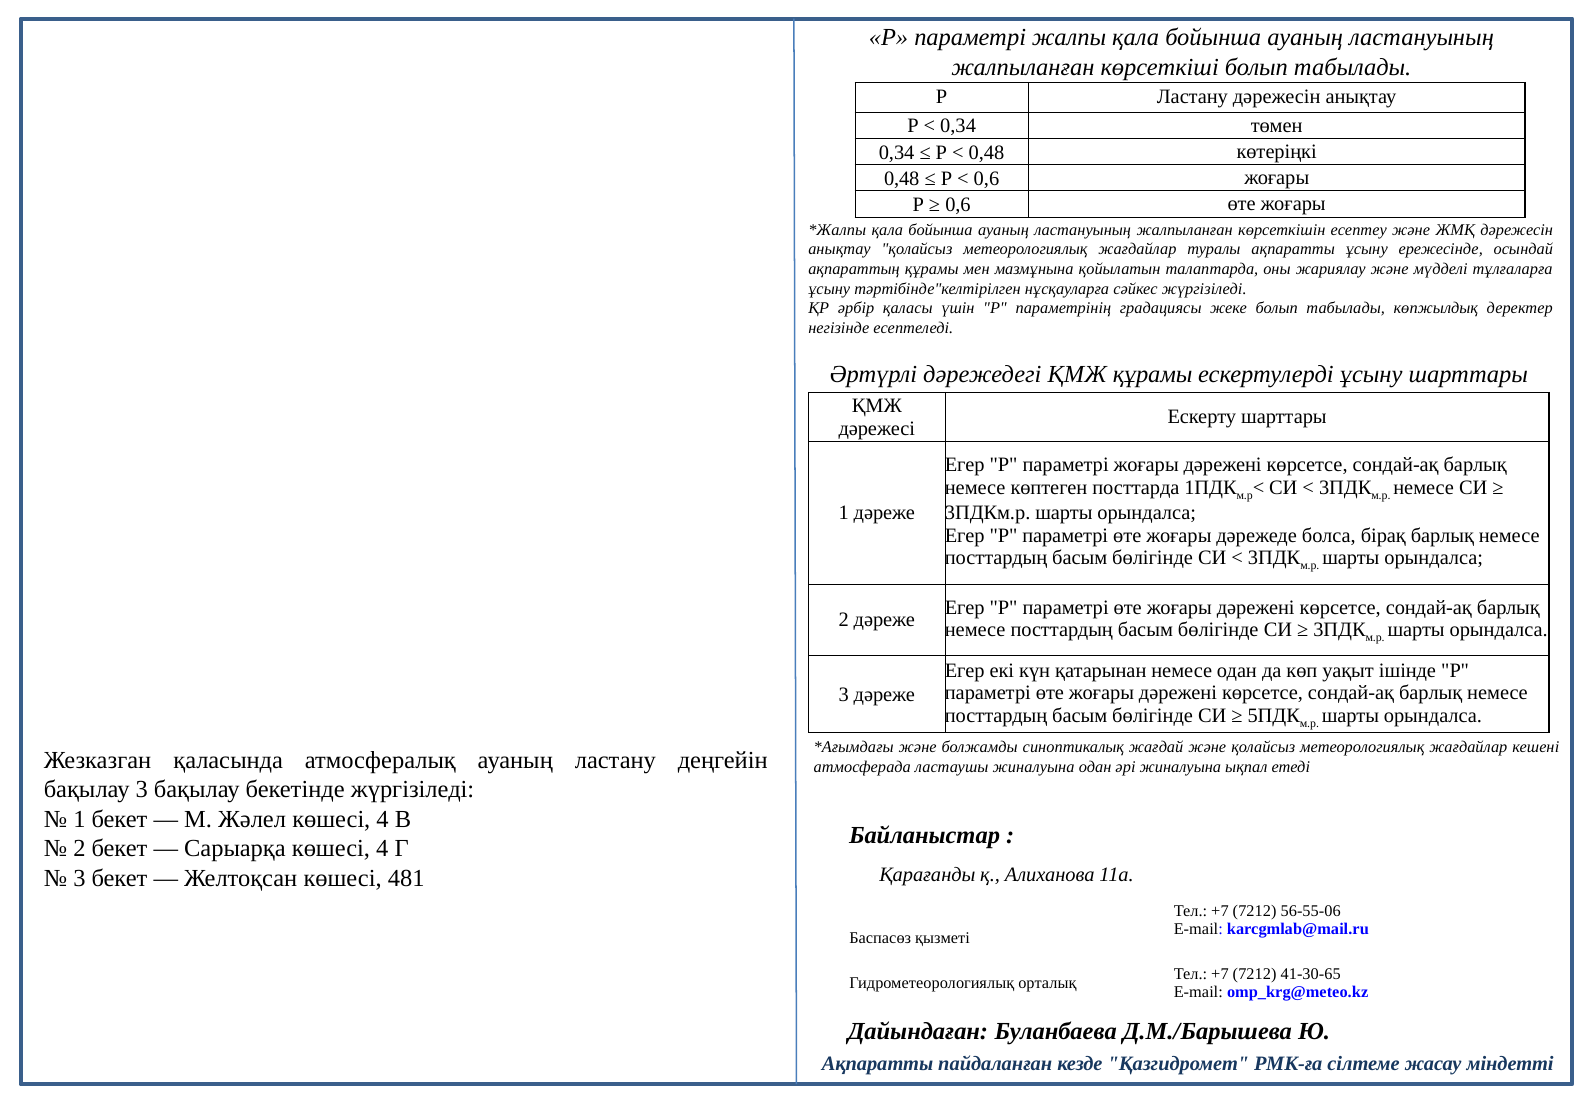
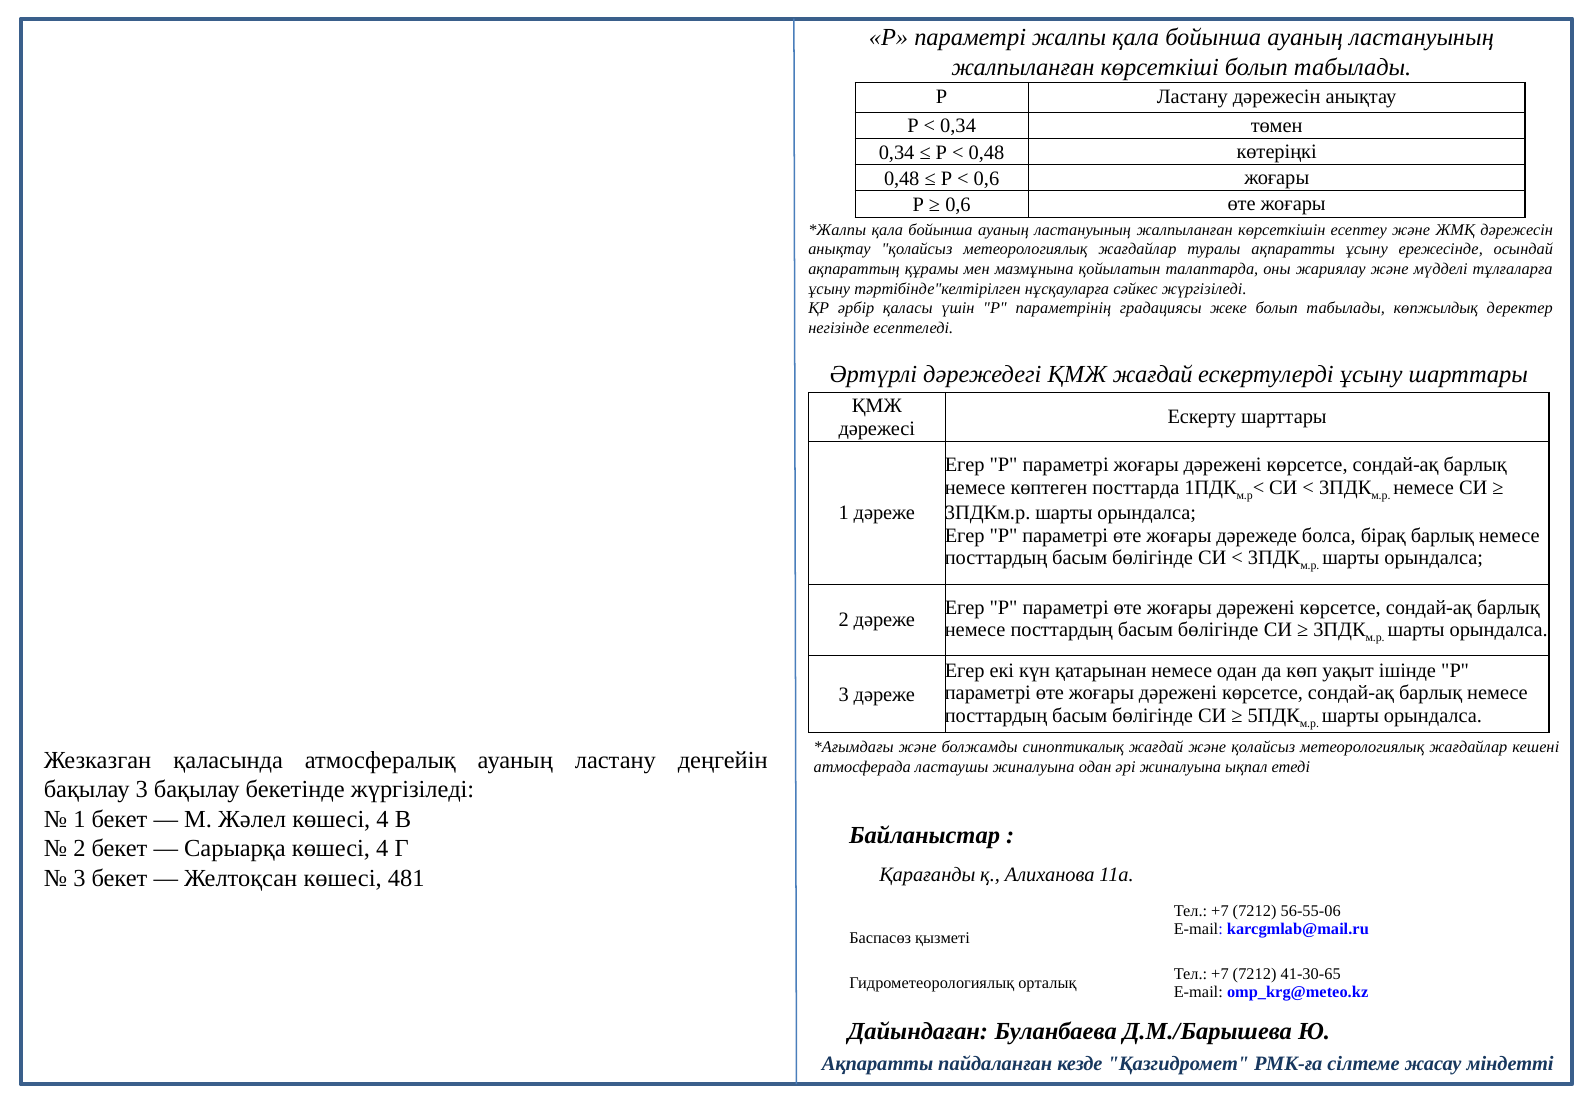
ҚМЖ құрамы: құрамы -> жағдай
